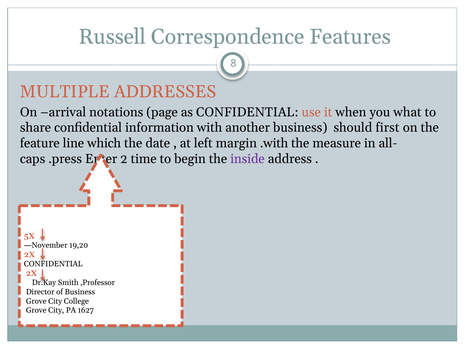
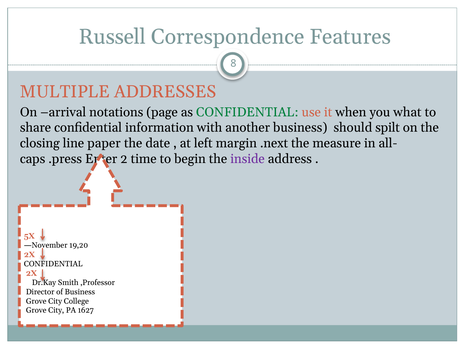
CONFIDENTIAL at (247, 112) colour: black -> green
first: first -> spilt
feature: feature -> closing
which: which -> paper
.with: .with -> .next
